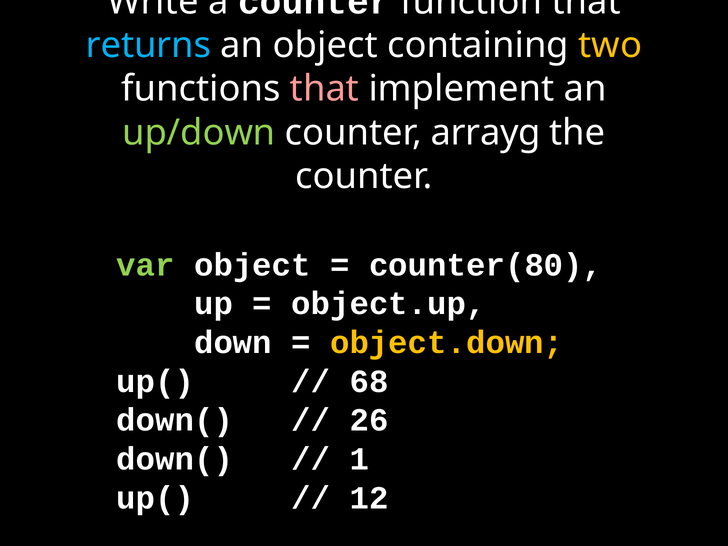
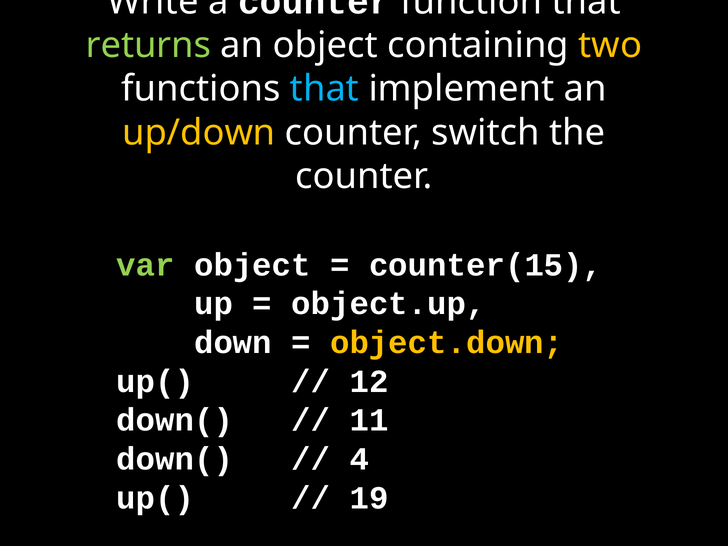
returns colour: light blue -> light green
that at (325, 89) colour: pink -> light blue
up/down colour: light green -> yellow
arrayg: arrayg -> switch
counter(80: counter(80 -> counter(15
68: 68 -> 12
26: 26 -> 11
1: 1 -> 4
12: 12 -> 19
